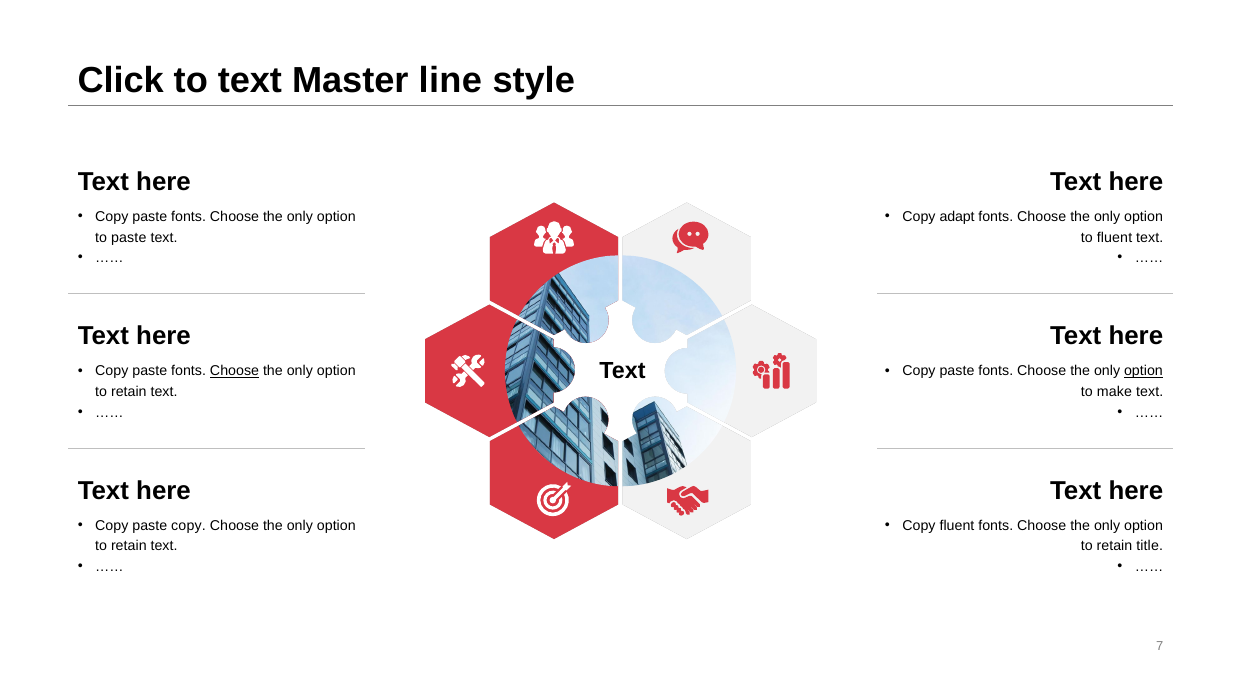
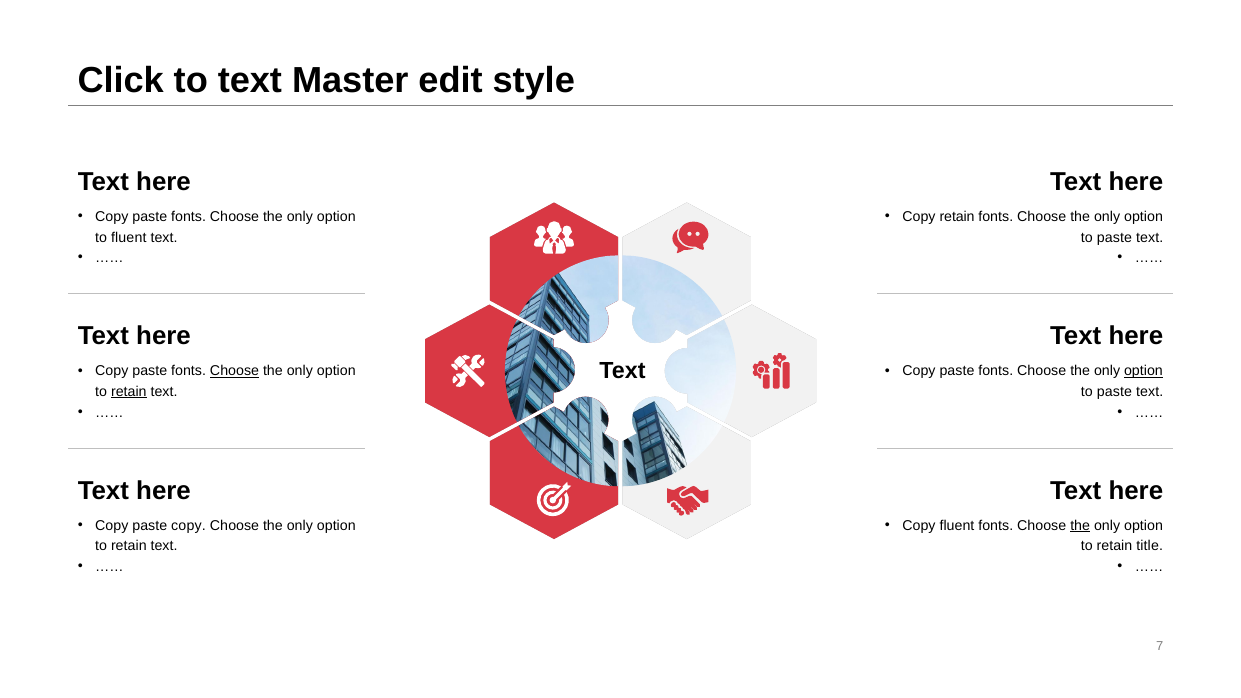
line: line -> edit
Copy adapt: adapt -> retain
to paste: paste -> fluent
fluent at (1114, 237): fluent -> paste
retain at (129, 392) underline: none -> present
make at (1114, 392): make -> paste
the at (1080, 526) underline: none -> present
